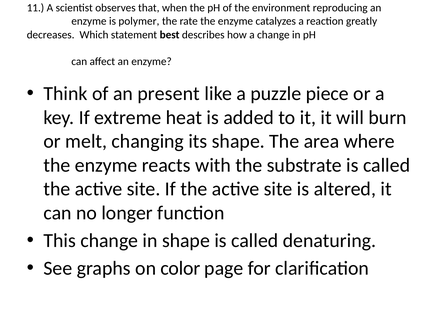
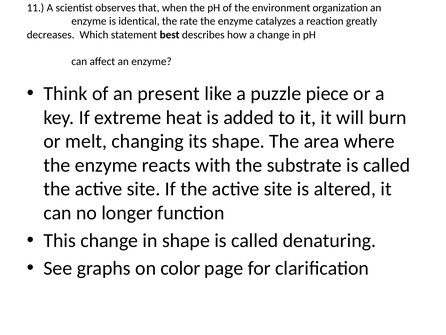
reproducing: reproducing -> organization
polymer: polymer -> identical
